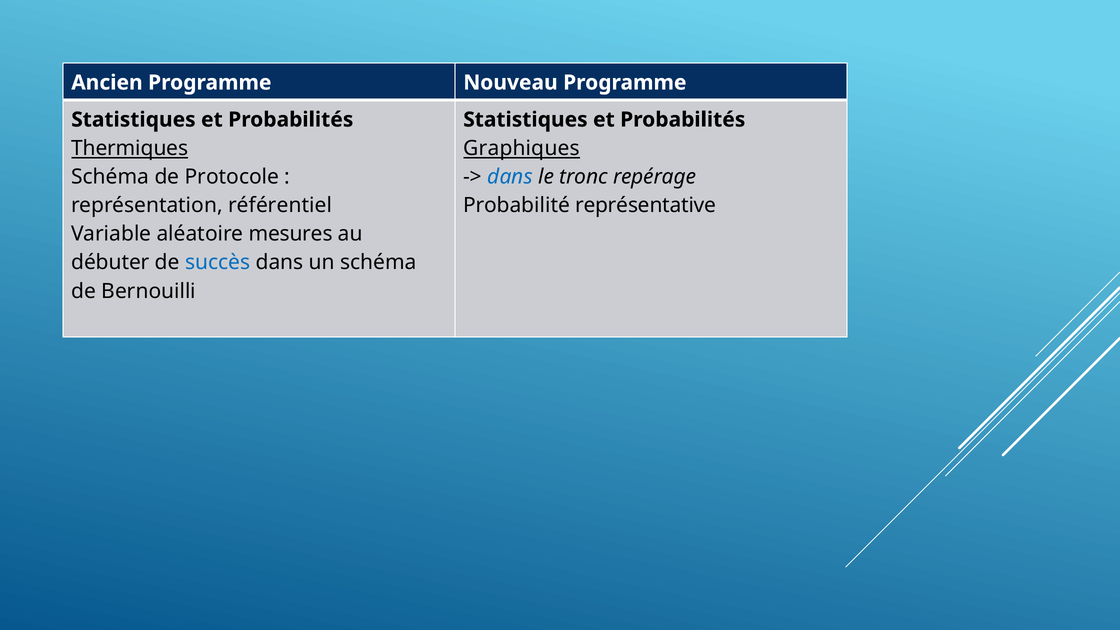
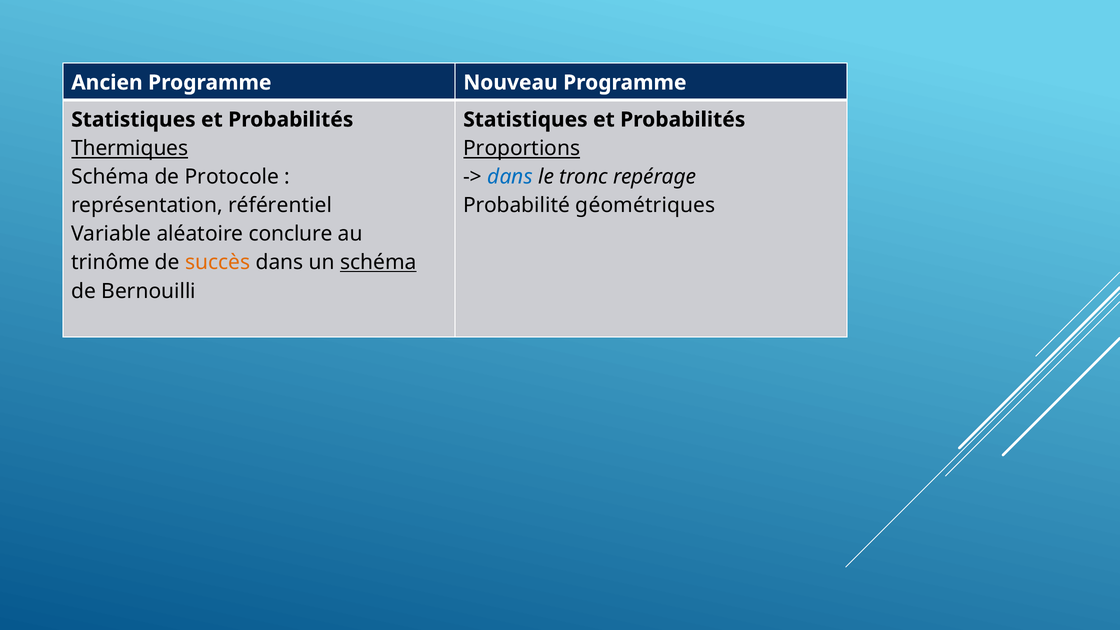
Graphiques: Graphiques -> Proportions
représentative: représentative -> géométriques
mesures: mesures -> conclure
débuter: débuter -> trinôme
succès colour: blue -> orange
schéma at (378, 263) underline: none -> present
